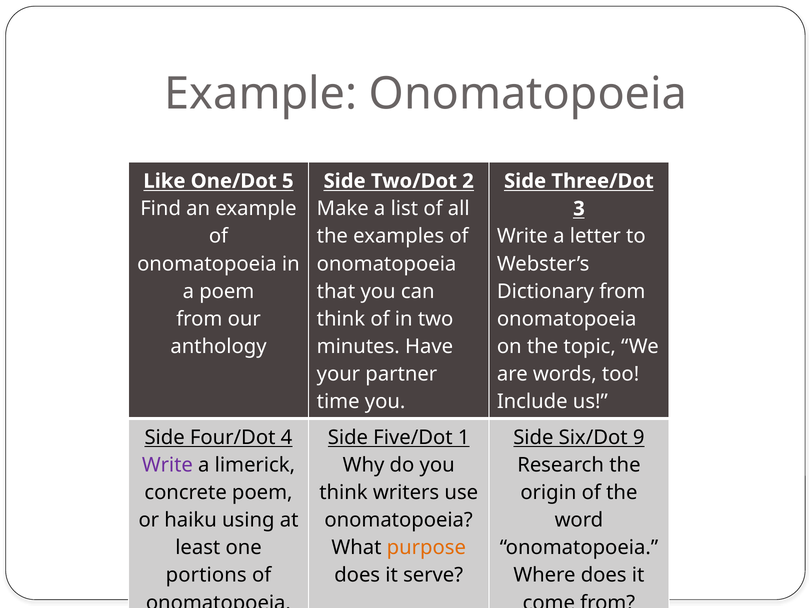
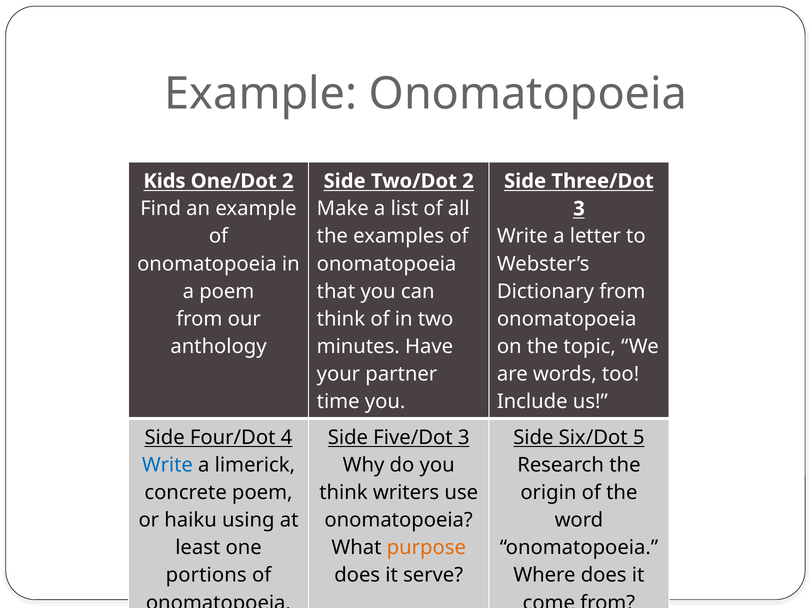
Like: Like -> Kids
One/Dot 5: 5 -> 2
Five/Dot 1: 1 -> 3
9: 9 -> 5
Write at (167, 465) colour: purple -> blue
